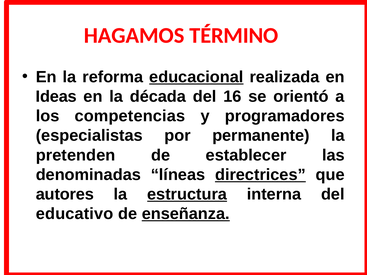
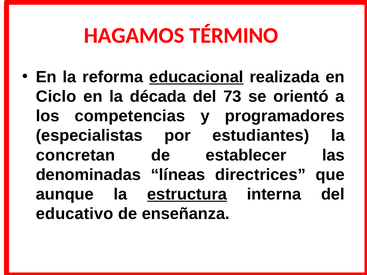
Ideas: Ideas -> Ciclo
16: 16 -> 73
permanente: permanente -> estudiantes
pretenden: pretenden -> concretan
directrices underline: present -> none
autores: autores -> aunque
enseñanza underline: present -> none
